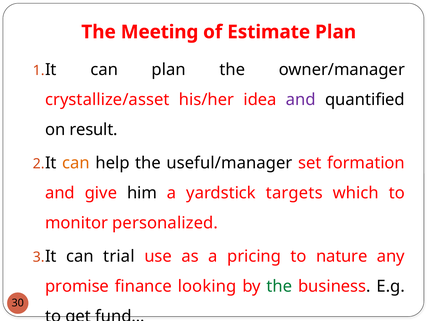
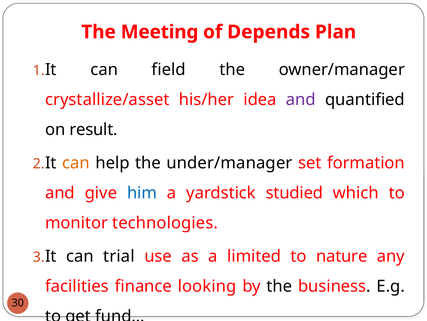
Estimate: Estimate -> Depends
can plan: plan -> field
useful/manager: useful/manager -> under/manager
him colour: black -> blue
targets: targets -> studied
personalized: personalized -> technologies
pricing: pricing -> limited
promise: promise -> facilities
the at (279, 286) colour: green -> black
